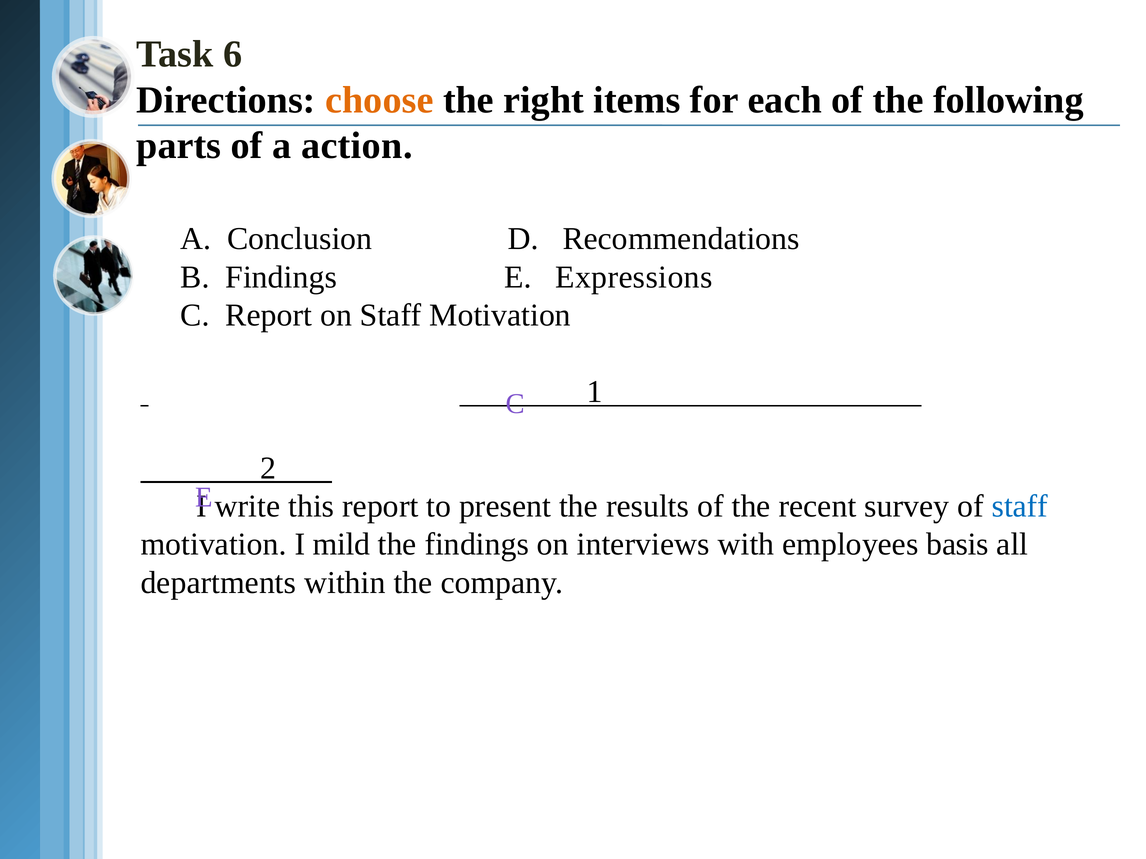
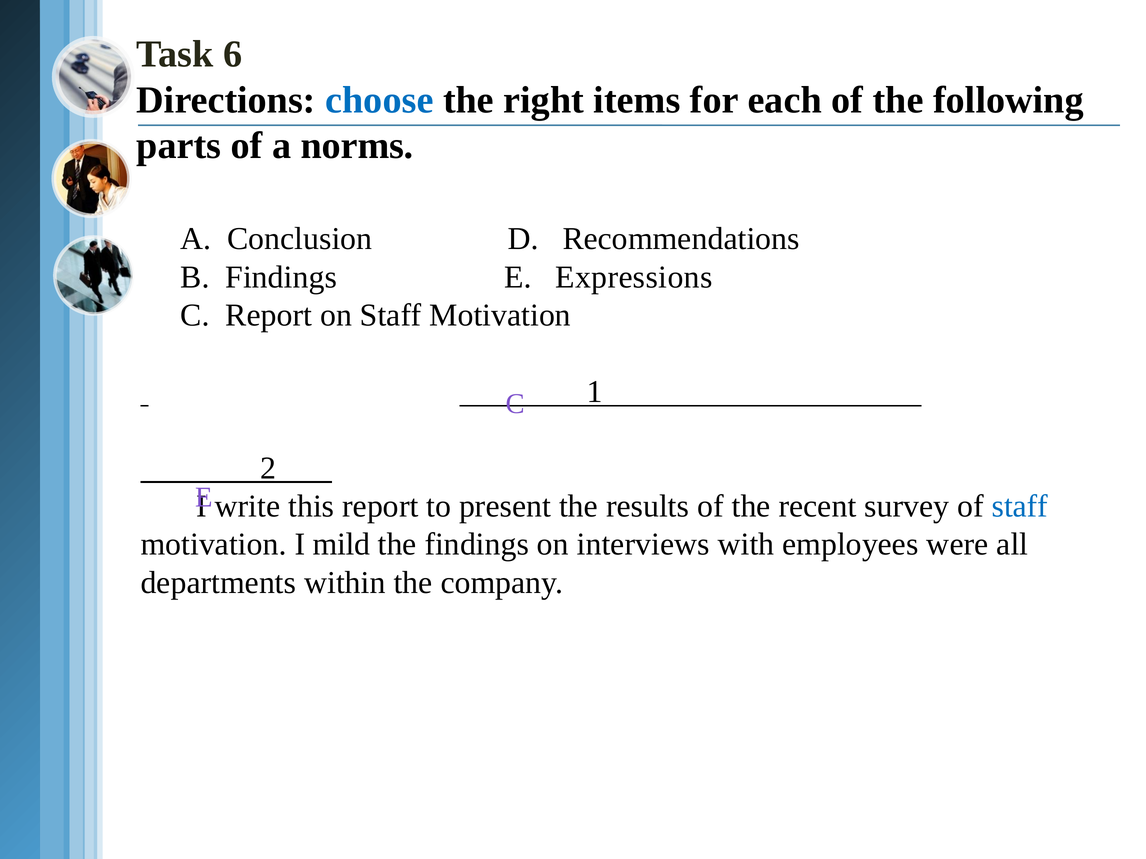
choose colour: orange -> blue
action: action -> norms
basis: basis -> were
